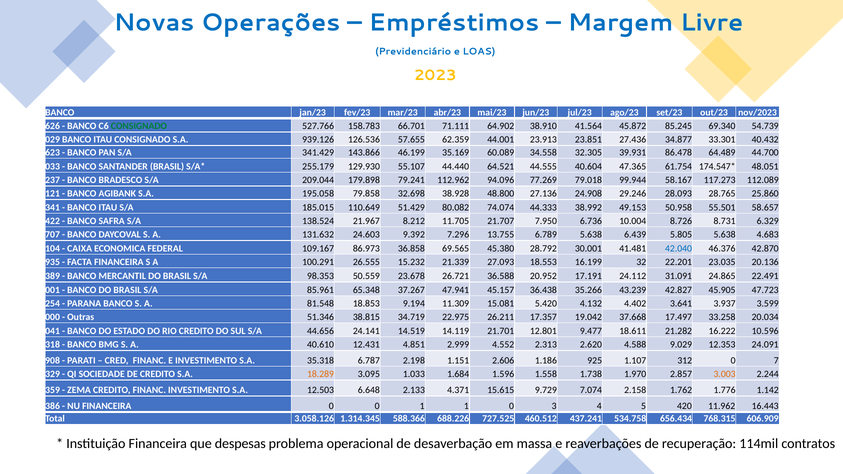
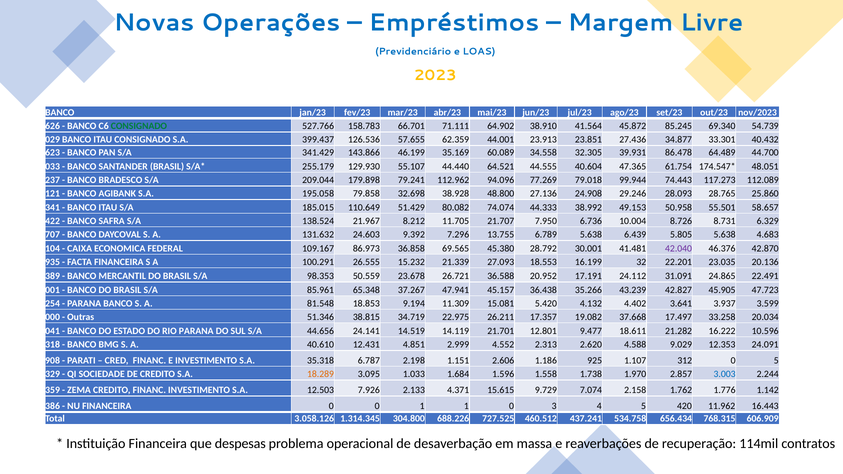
939.126: 939.126 -> 399.437
58.167: 58.167 -> 74.443
42.040 colour: blue -> purple
19.042: 19.042 -> 19.082
RIO CREDITO: CREDITO -> PARANA
0 7: 7 -> 5
3.003 colour: orange -> blue
6.648: 6.648 -> 7.926
588.366: 588.366 -> 304.800
